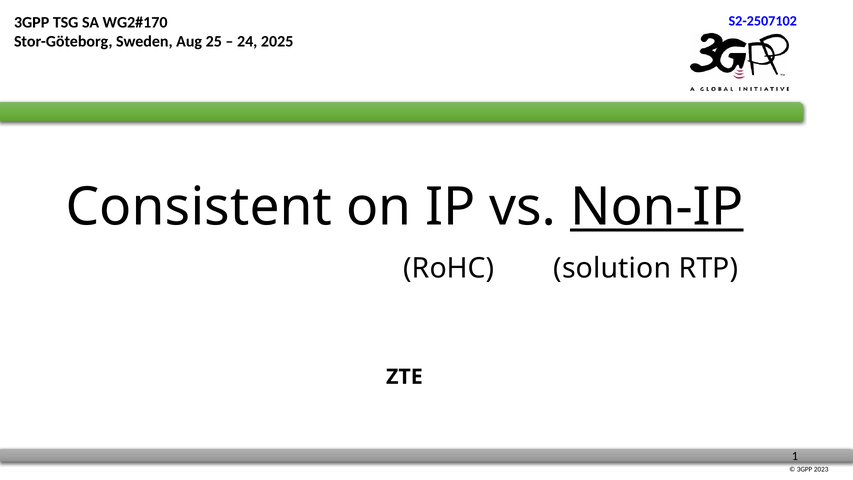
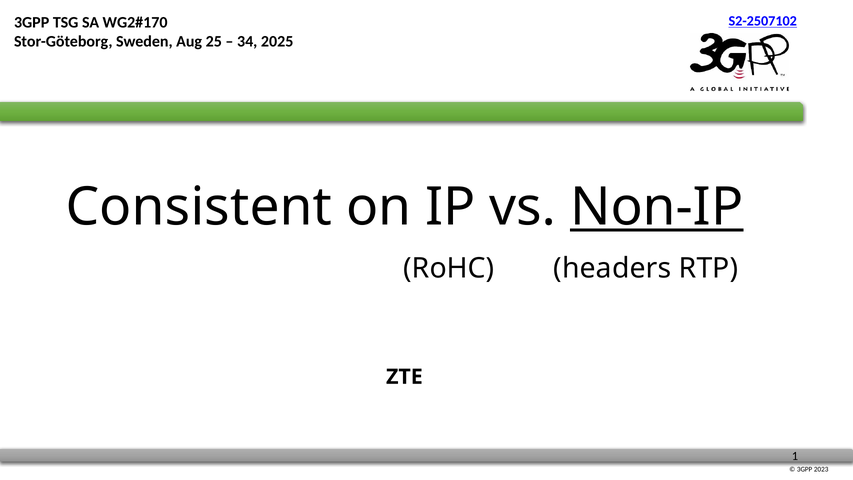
S2-2507102 underline: none -> present
24: 24 -> 34
solution: solution -> headers
